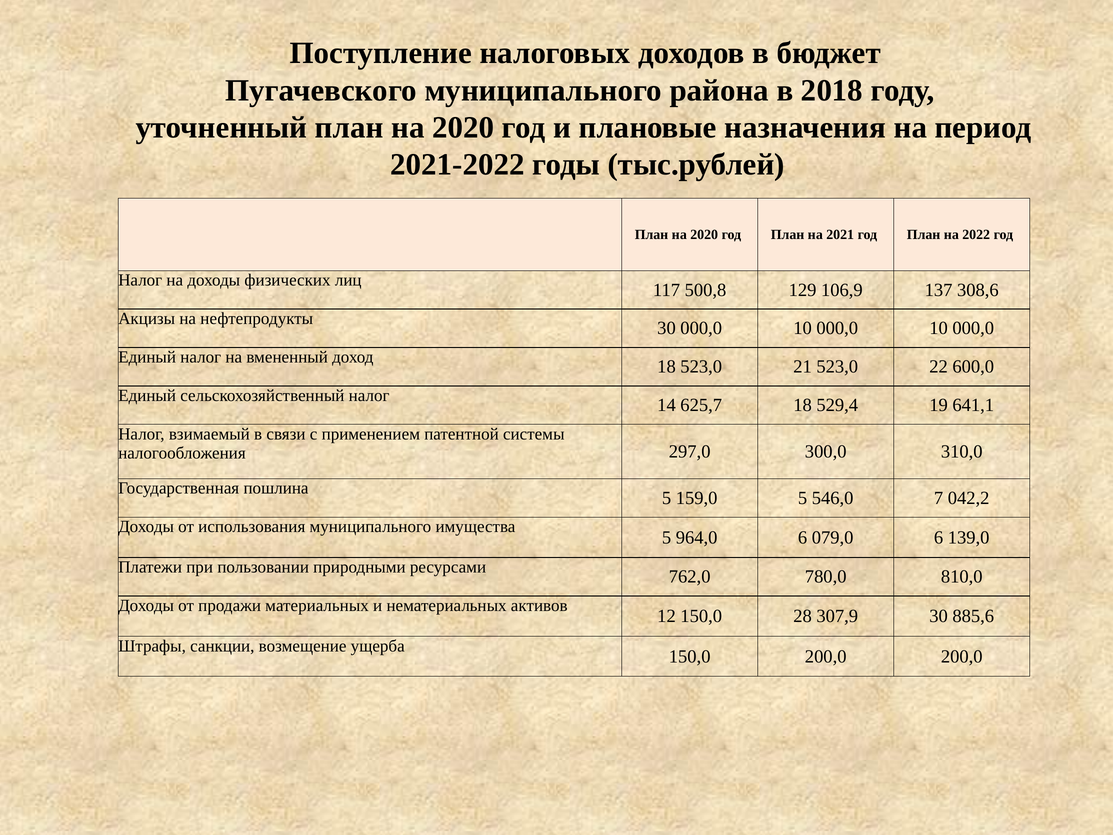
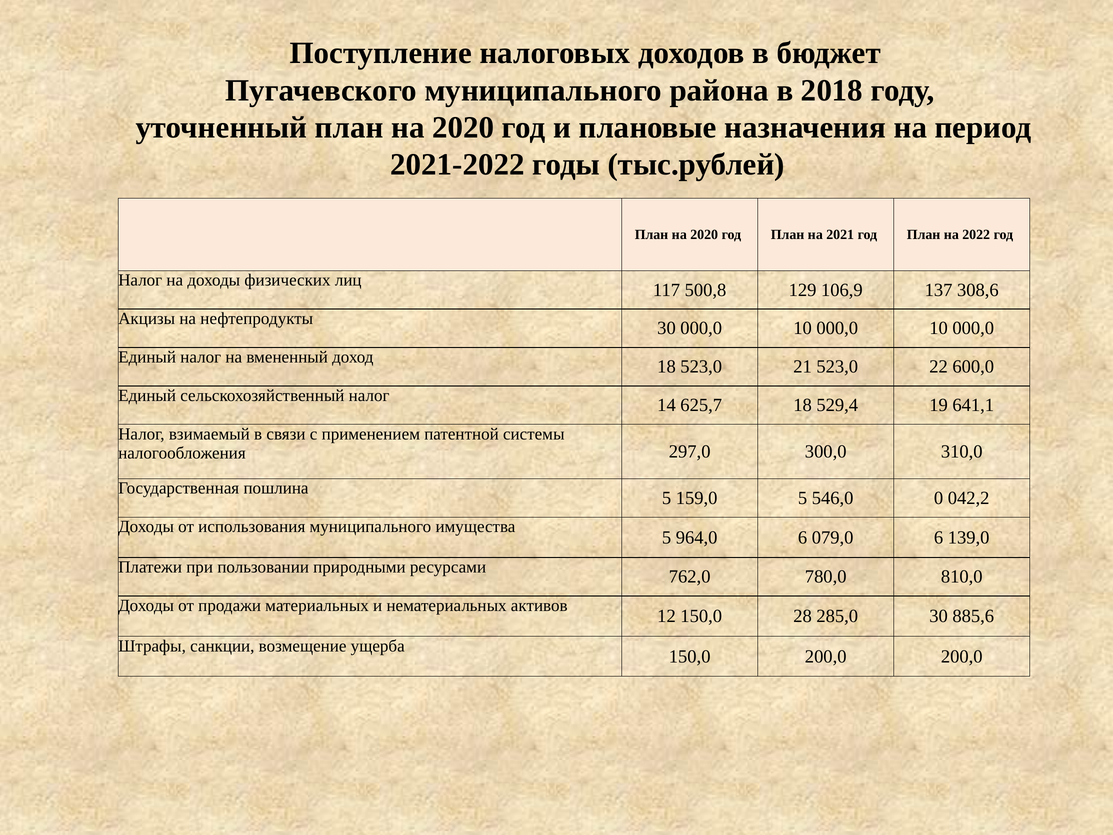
7: 7 -> 0
307,9: 307,9 -> 285,0
